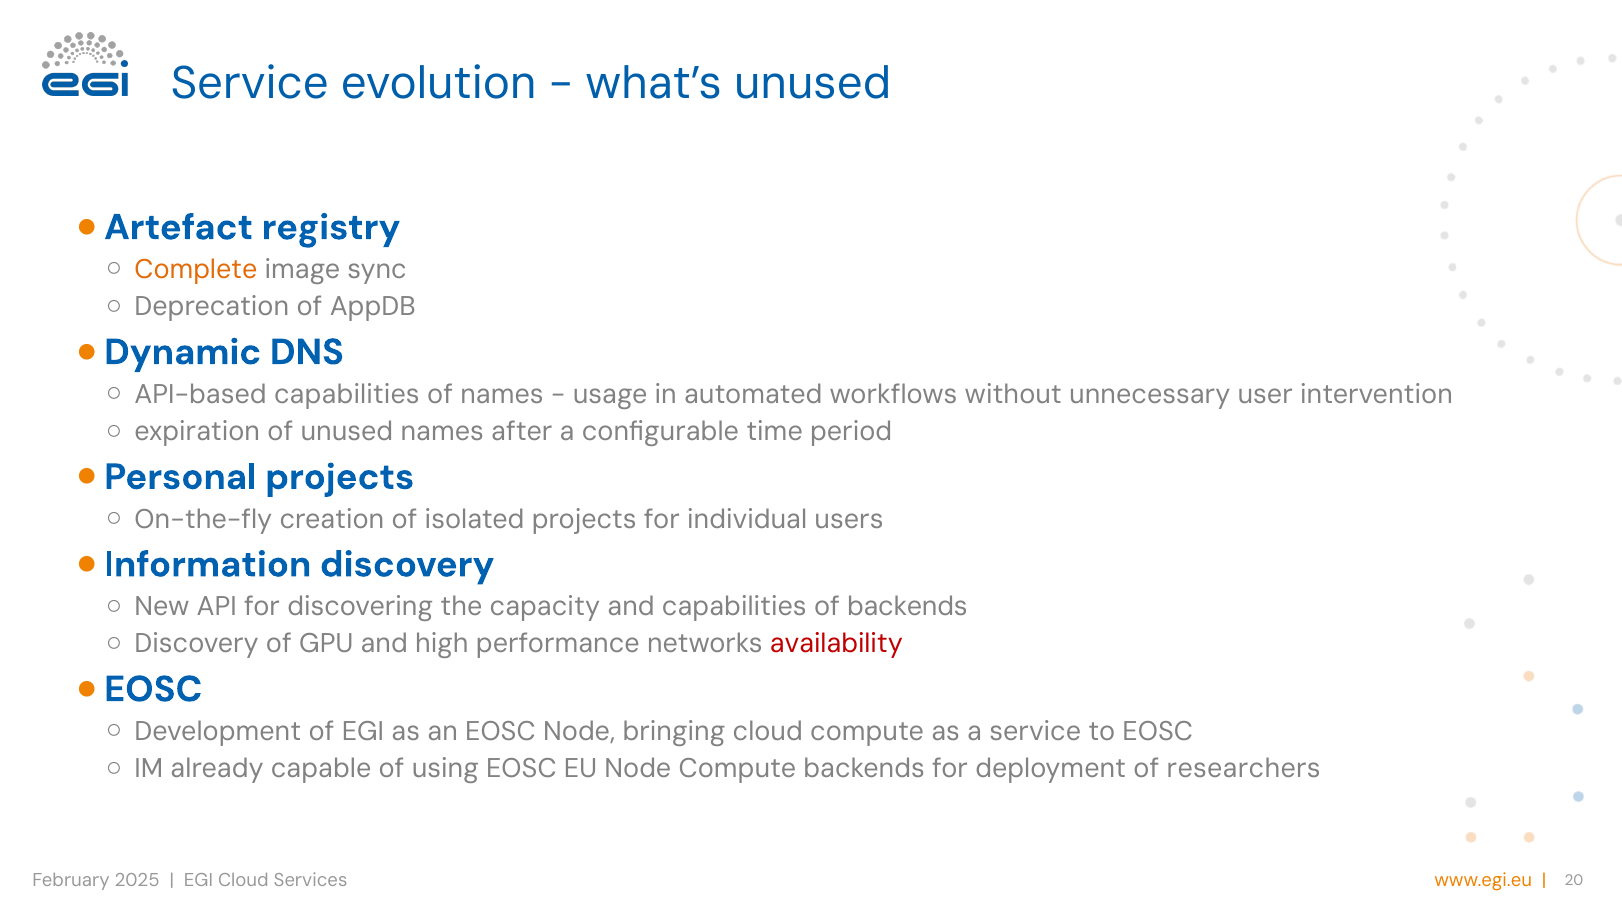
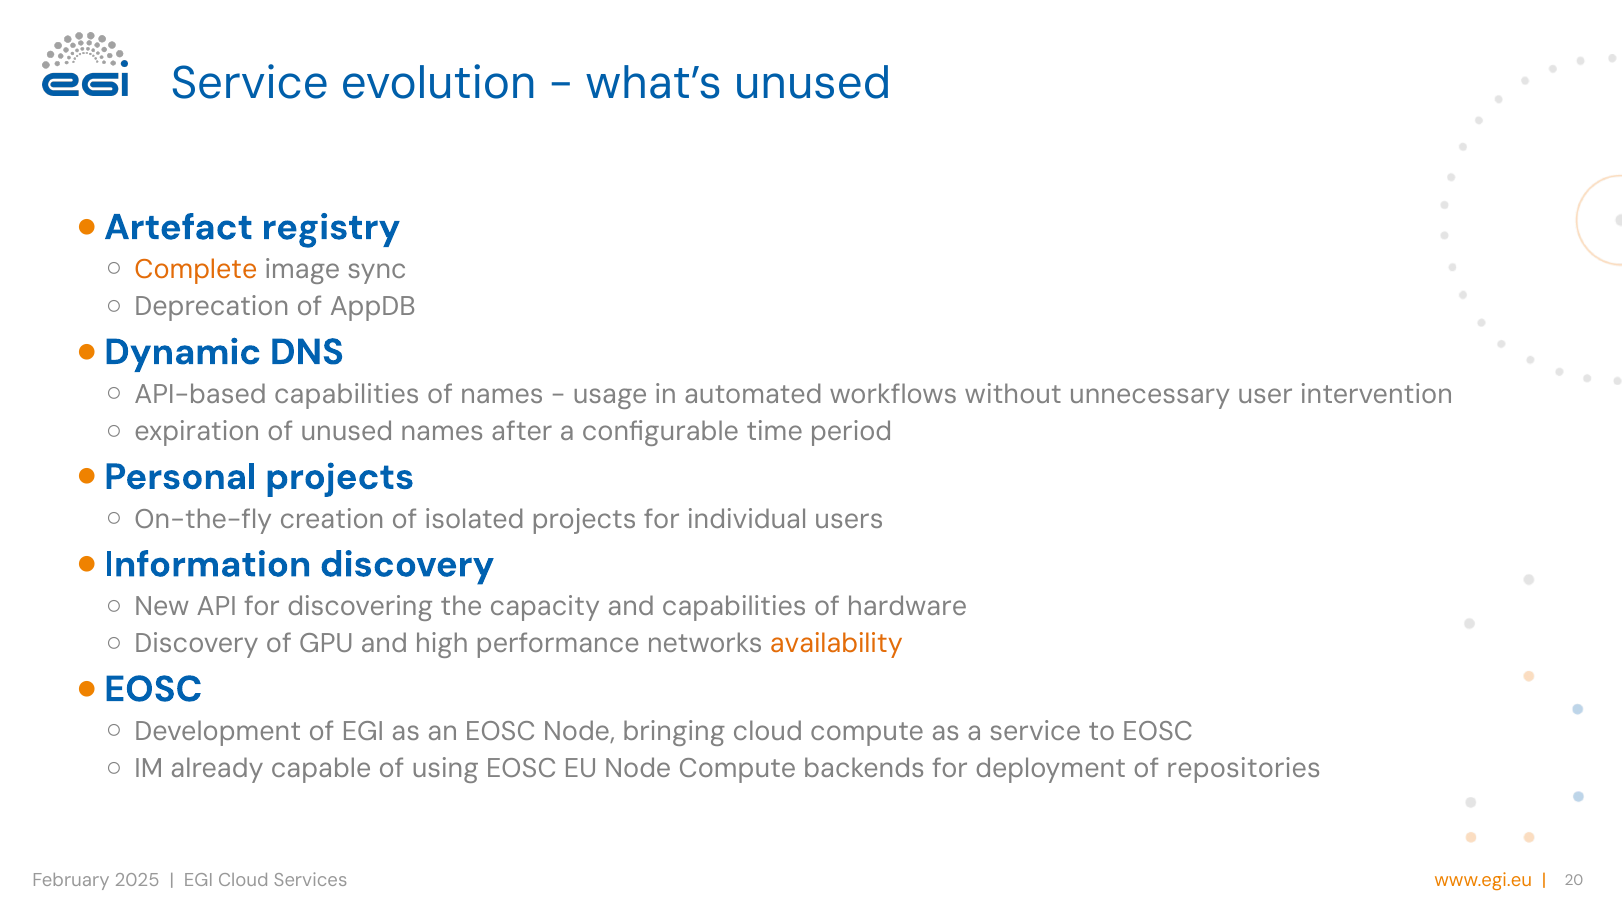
of backends: backends -> hardware
availability colour: red -> orange
researchers: researchers -> repositories
